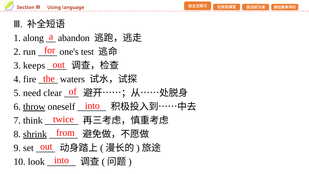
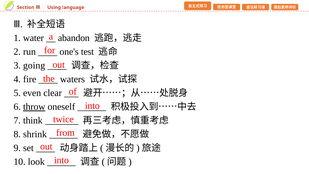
along: along -> water
keeps: keeps -> going
need: need -> even
shrink underline: present -> none
